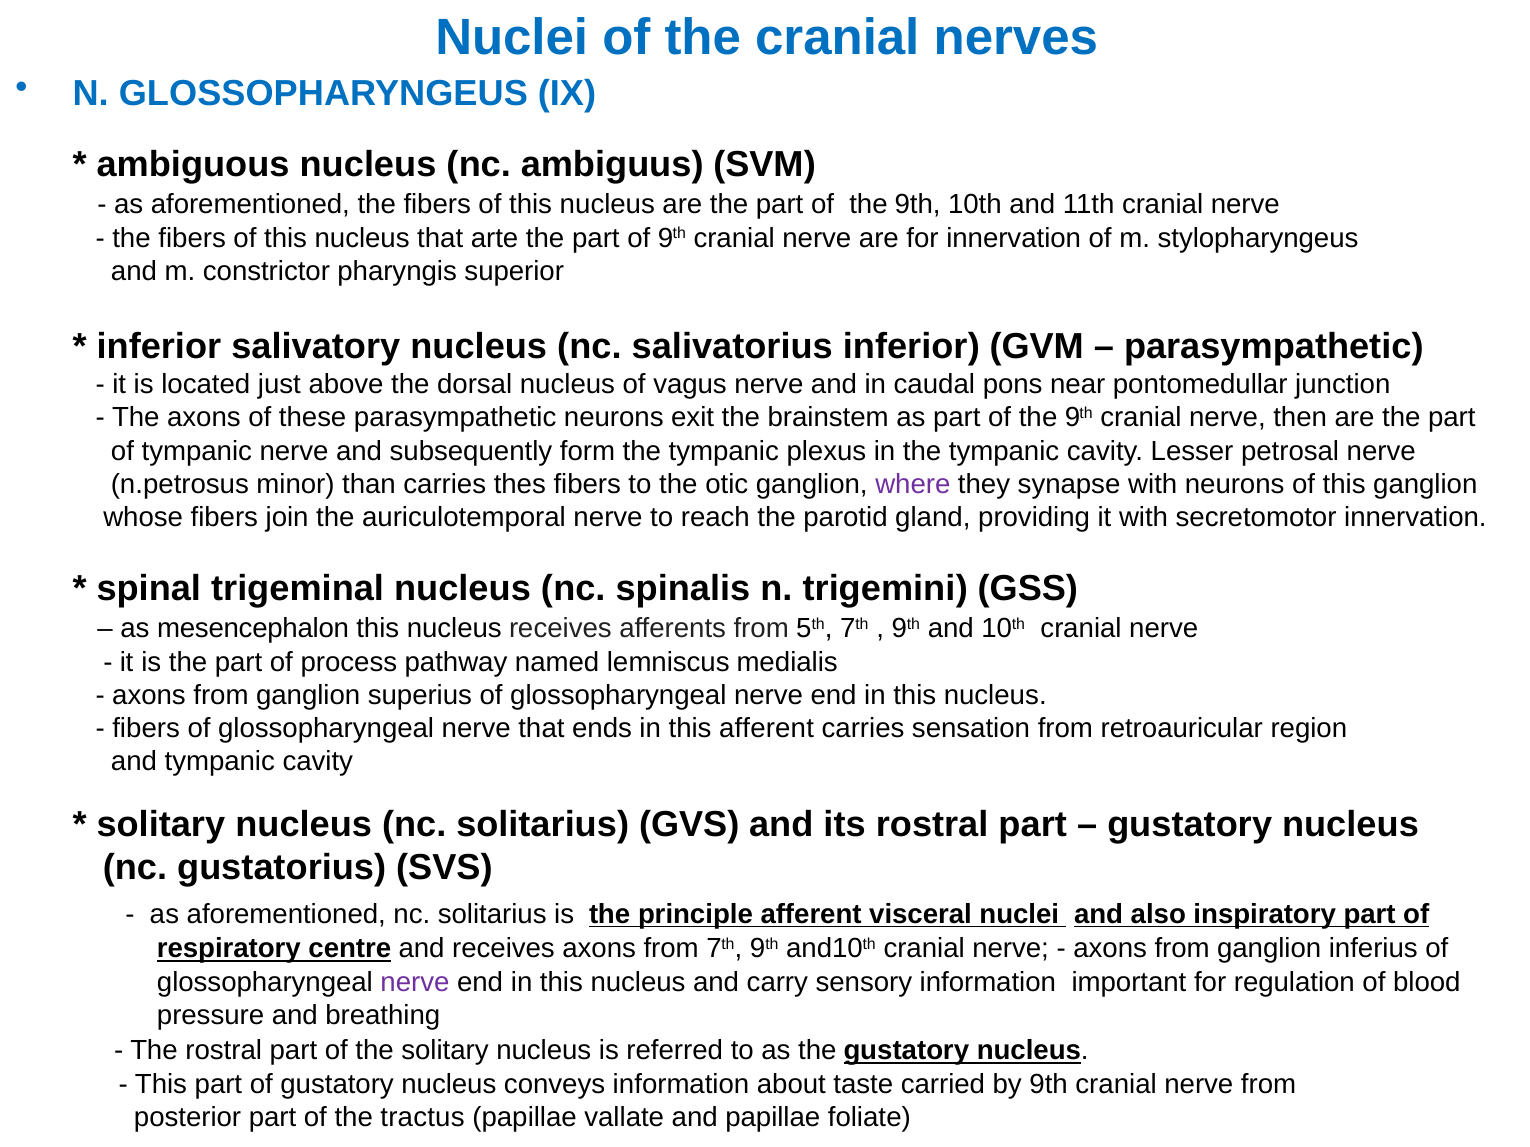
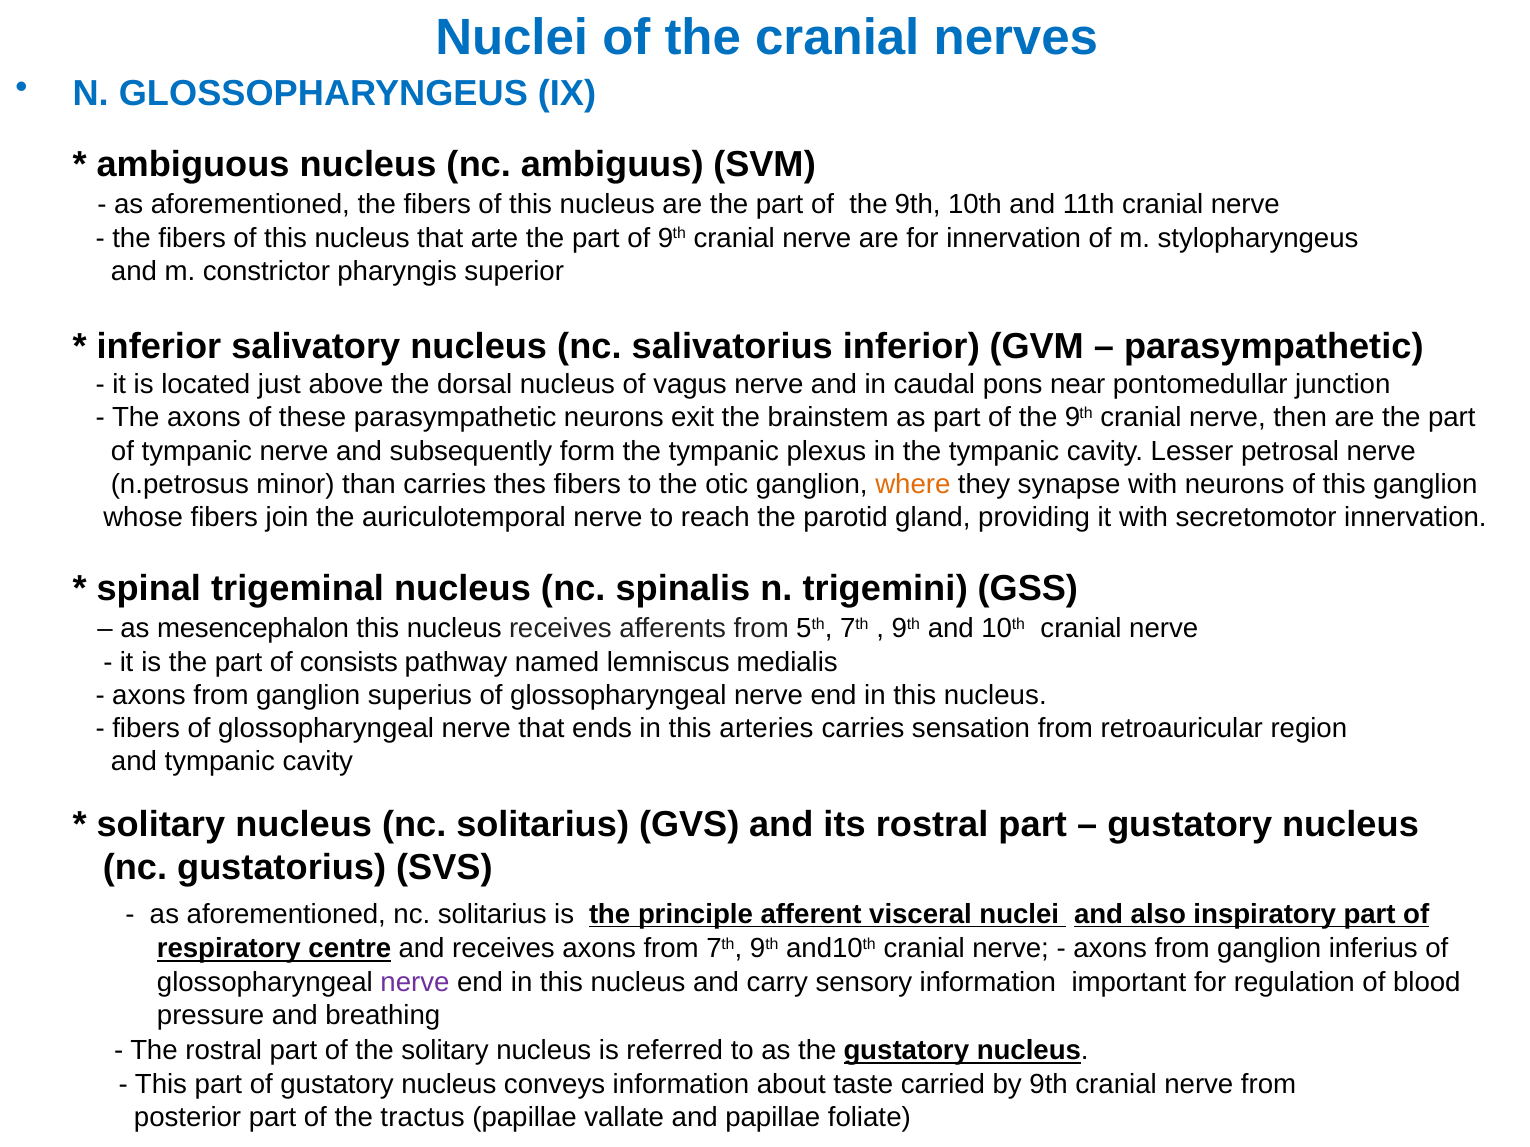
where colour: purple -> orange
process: process -> consists
this afferent: afferent -> arteries
